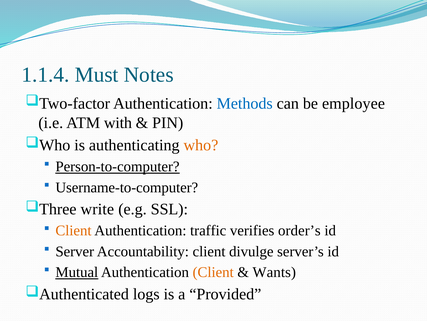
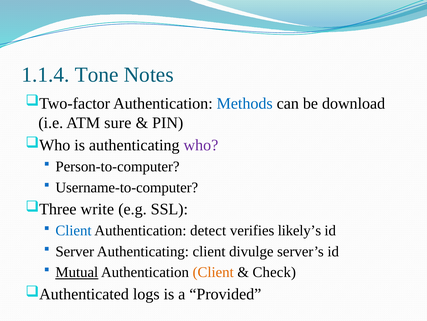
Must: Must -> Tone
employee: employee -> download
with: with -> sure
who colour: orange -> purple
Person-to-computer underline: present -> none
Client at (74, 230) colour: orange -> blue
traffic: traffic -> detect
order’s: order’s -> likely’s
Server Accountability: Accountability -> Authenticating
Wants: Wants -> Check
